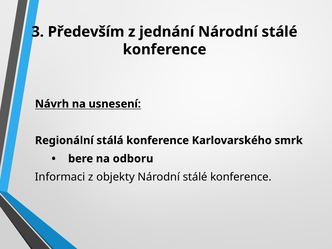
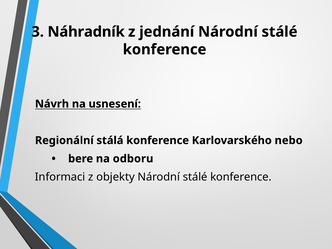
Především: Především -> Náhradník
smrk: smrk -> nebo
